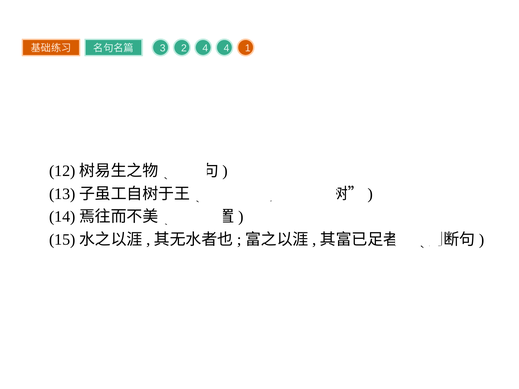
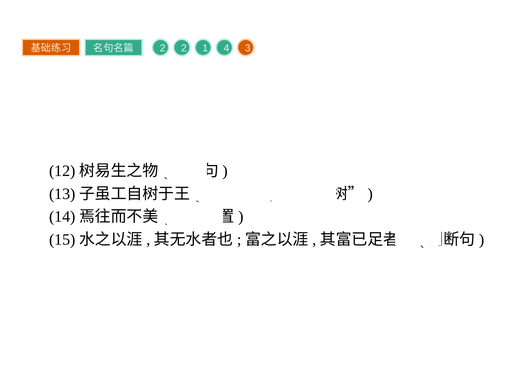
3 at (163, 48): 3 -> 2
2 4: 4 -> 1
1: 1 -> 3
